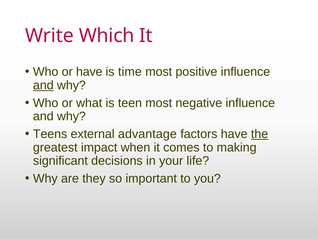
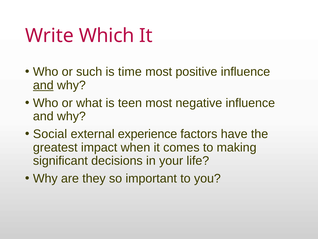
or have: have -> such
Teens: Teens -> Social
advantage: advantage -> experience
the underline: present -> none
